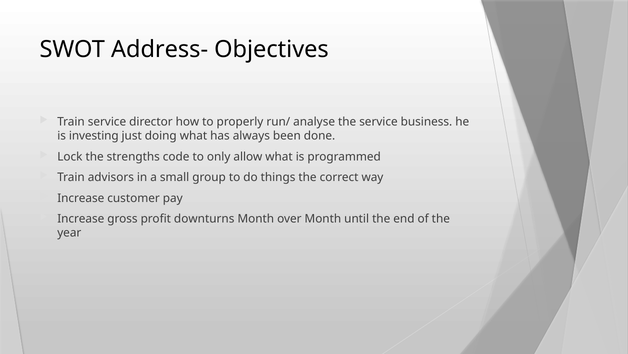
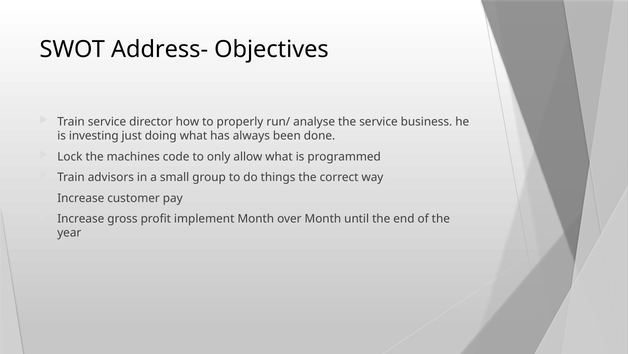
strengths: strengths -> machines
downturns: downturns -> implement
